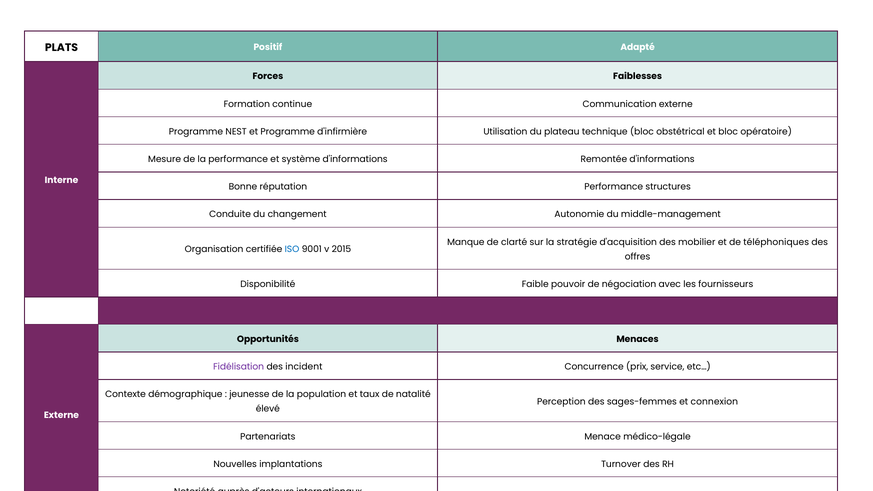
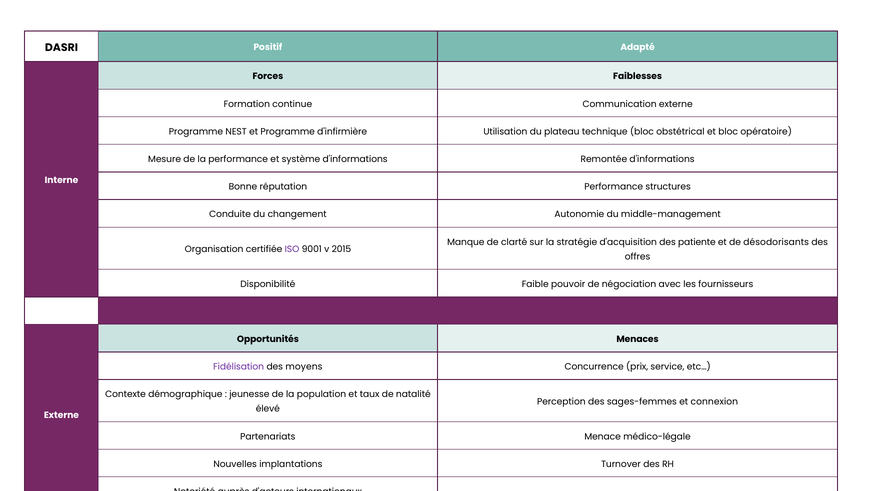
PLATS: PLATS -> DASRI
mobilier: mobilier -> patiente
téléphoniques: téléphoniques -> désodorisants
ISO colour: blue -> purple
incident: incident -> moyens
